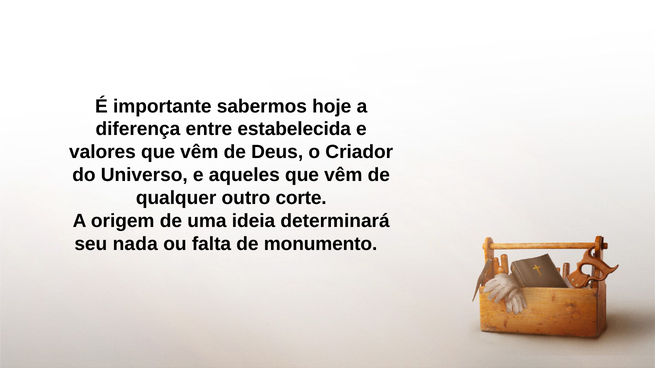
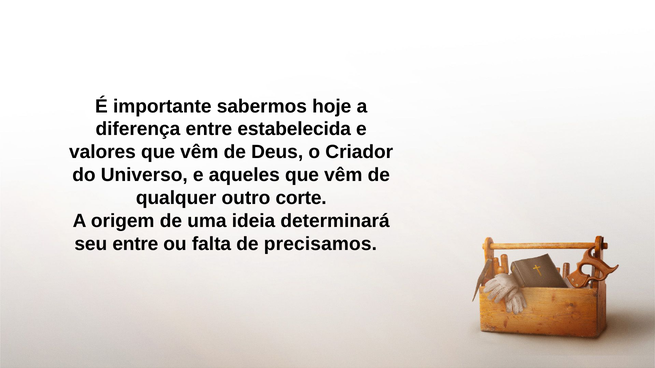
seu nada: nada -> entre
monumento: monumento -> precisamos
